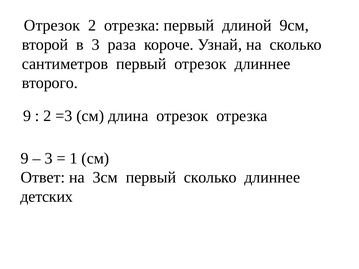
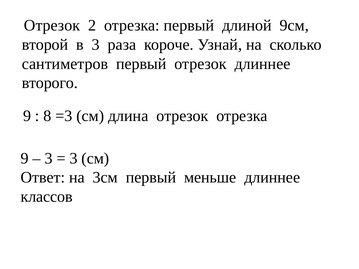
2 at (47, 116): 2 -> 8
1 at (74, 158): 1 -> 3
первый сколько: сколько -> меньше
детских: детских -> классов
